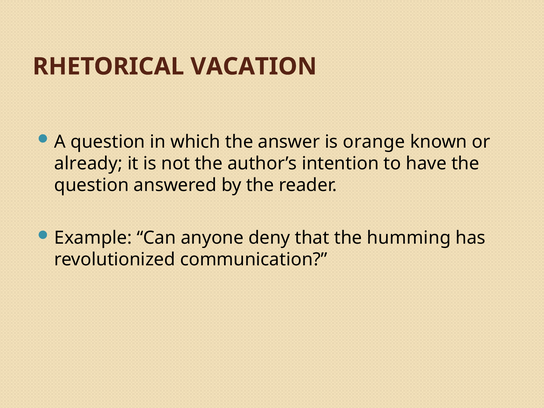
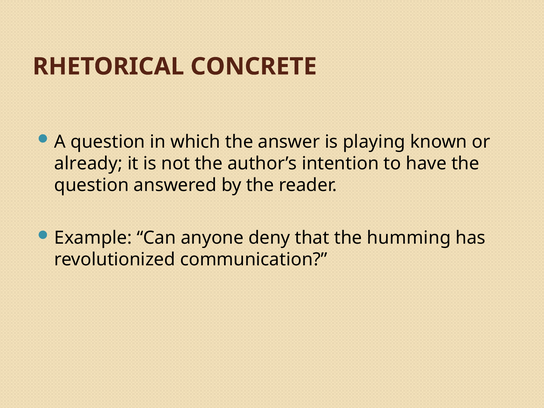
VACATION: VACATION -> CONCRETE
orange: orange -> playing
